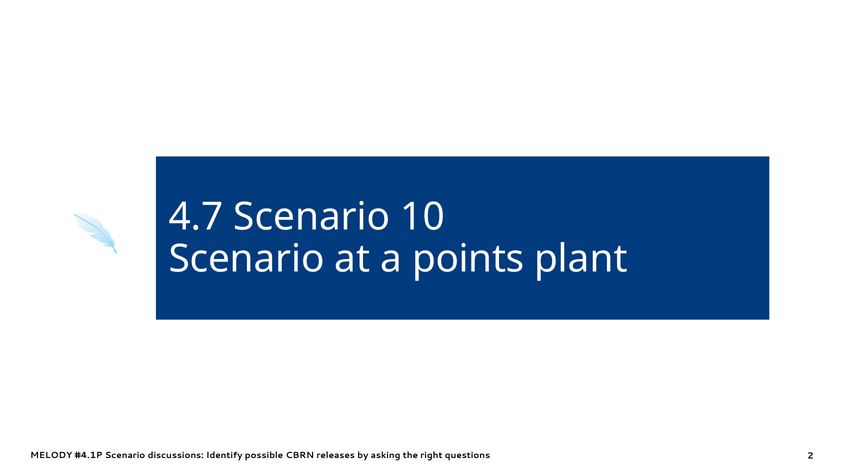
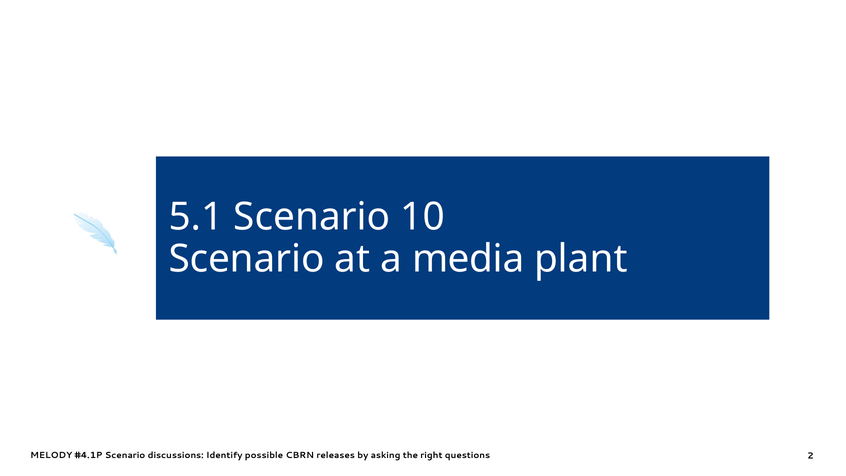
4.7: 4.7 -> 5.1
points: points -> media
